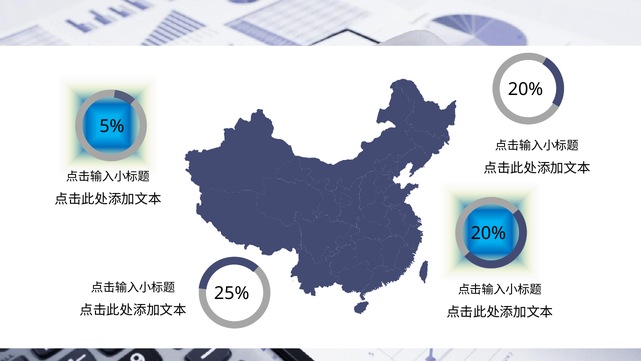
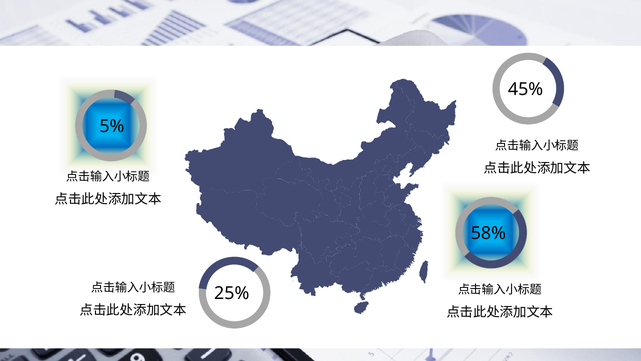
20% at (526, 89): 20% -> 45%
20% at (488, 233): 20% -> 58%
